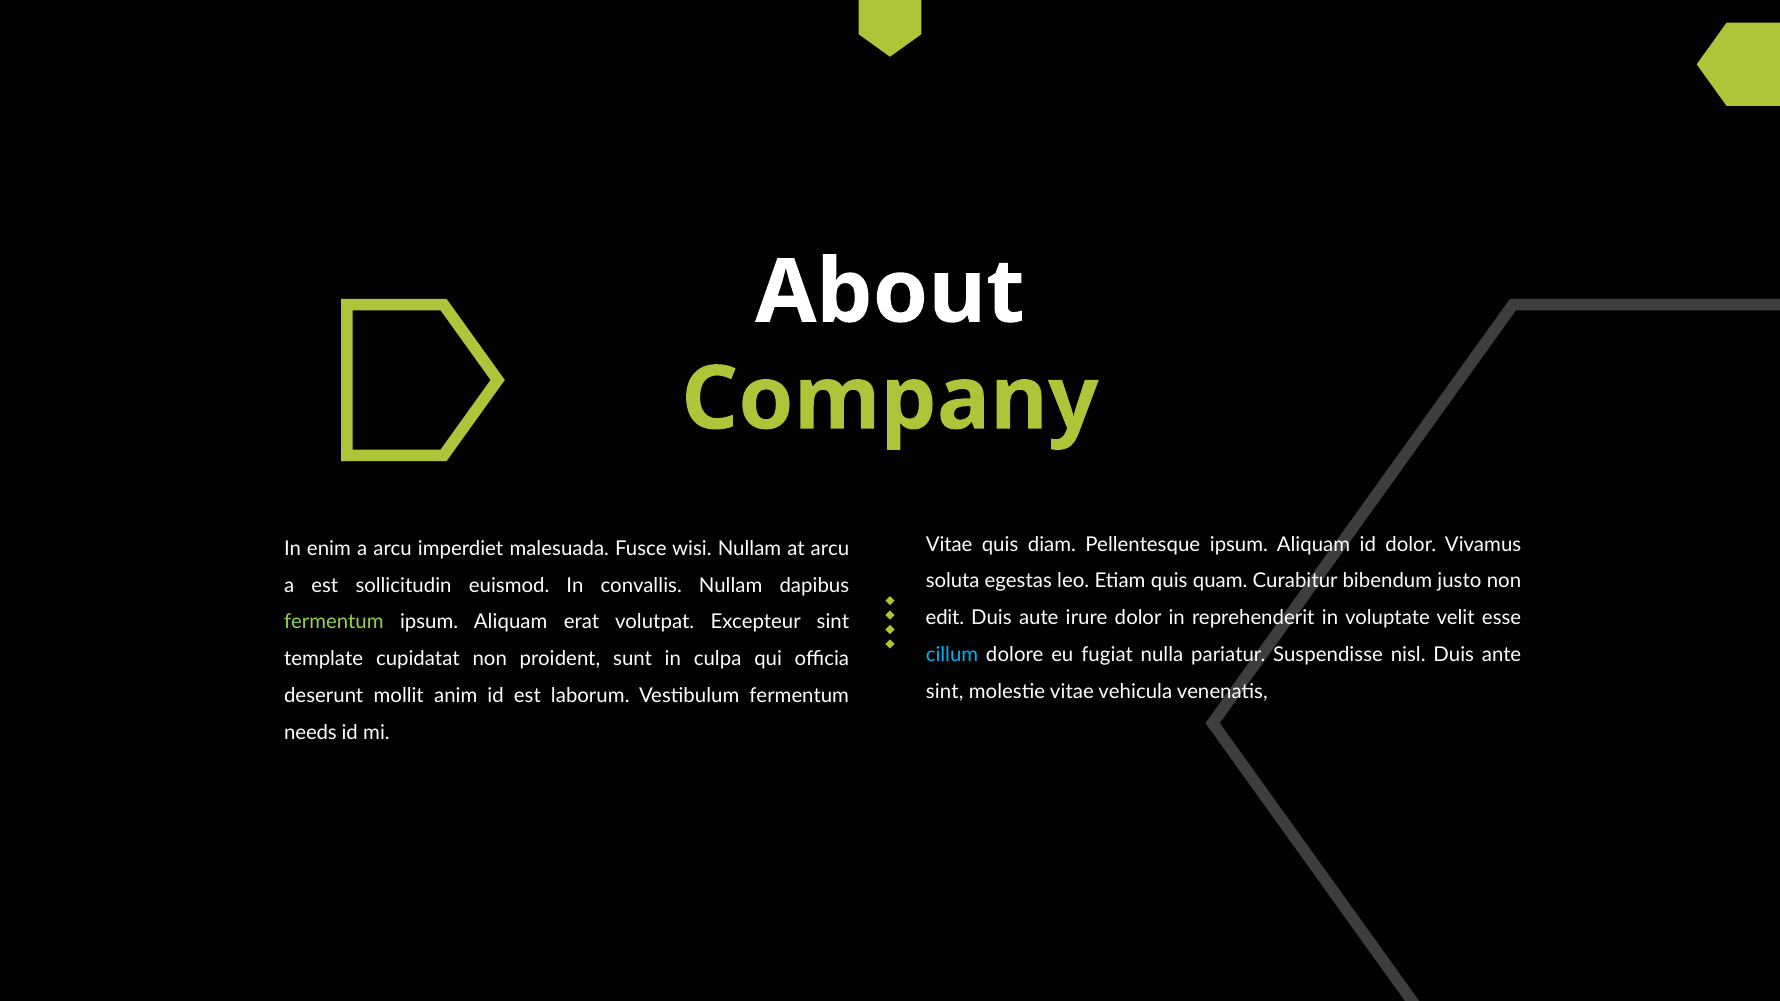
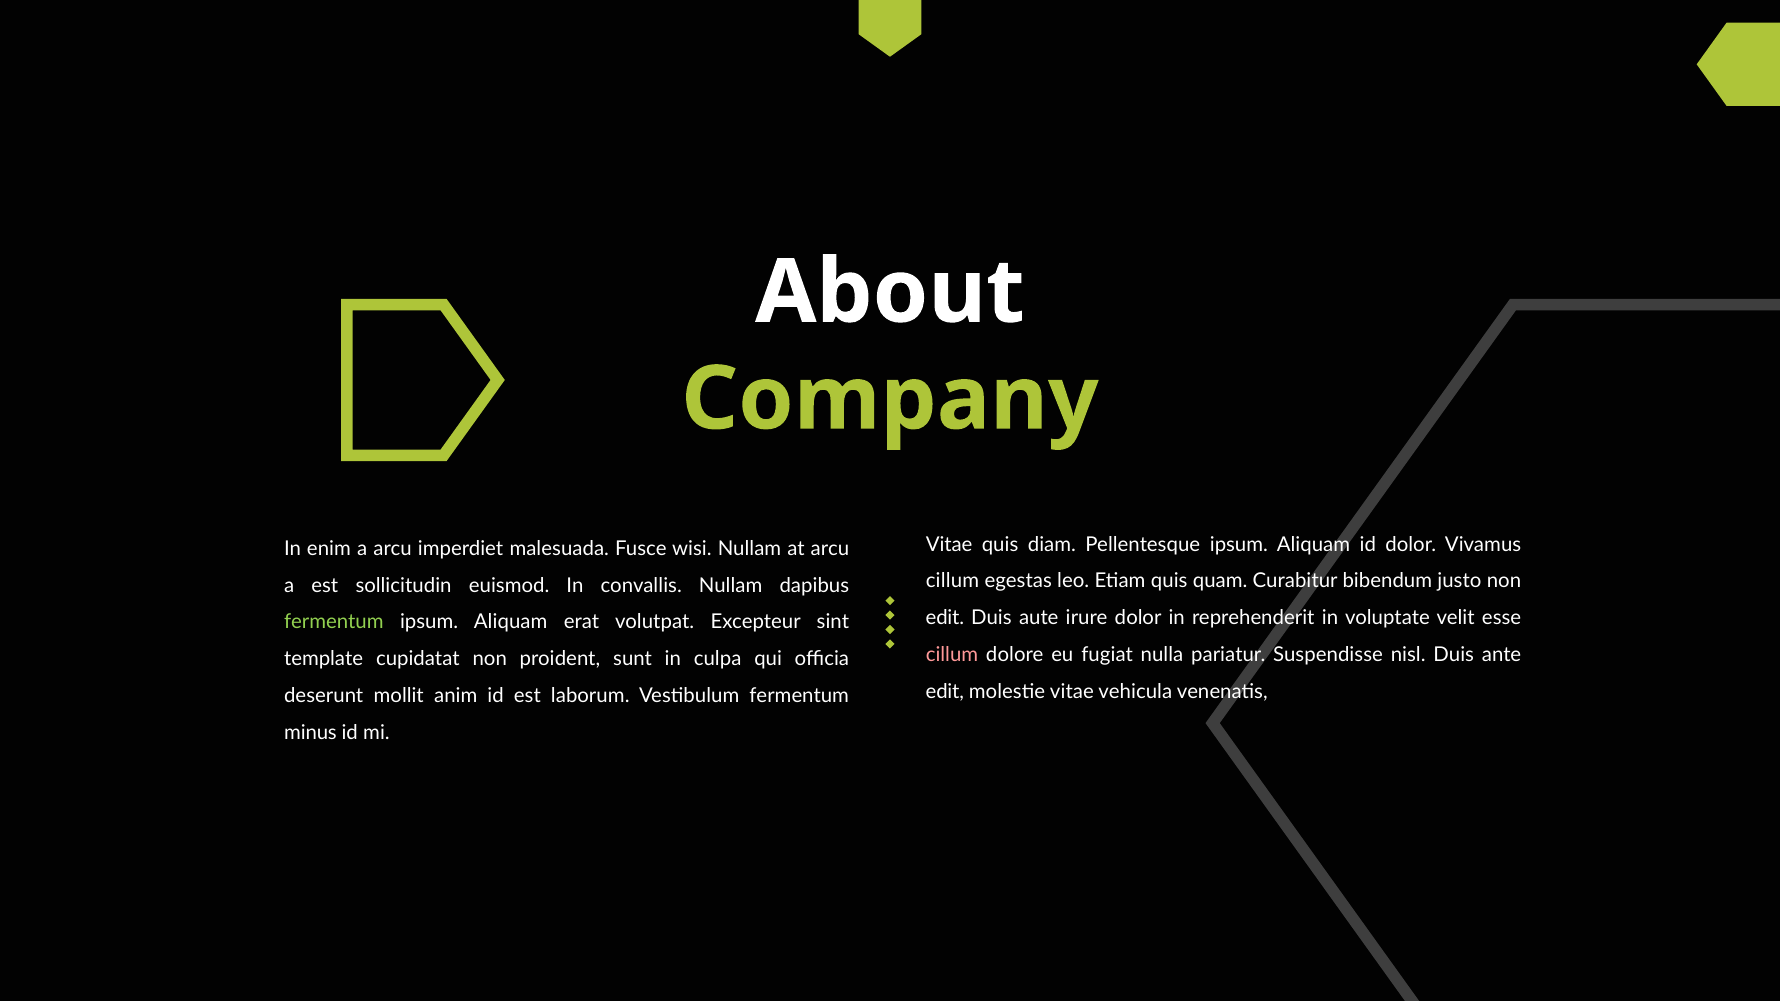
soluta at (953, 581): soluta -> cillum
cillum at (952, 655) colour: light blue -> pink
sint at (945, 692): sint -> edit
needs: needs -> minus
